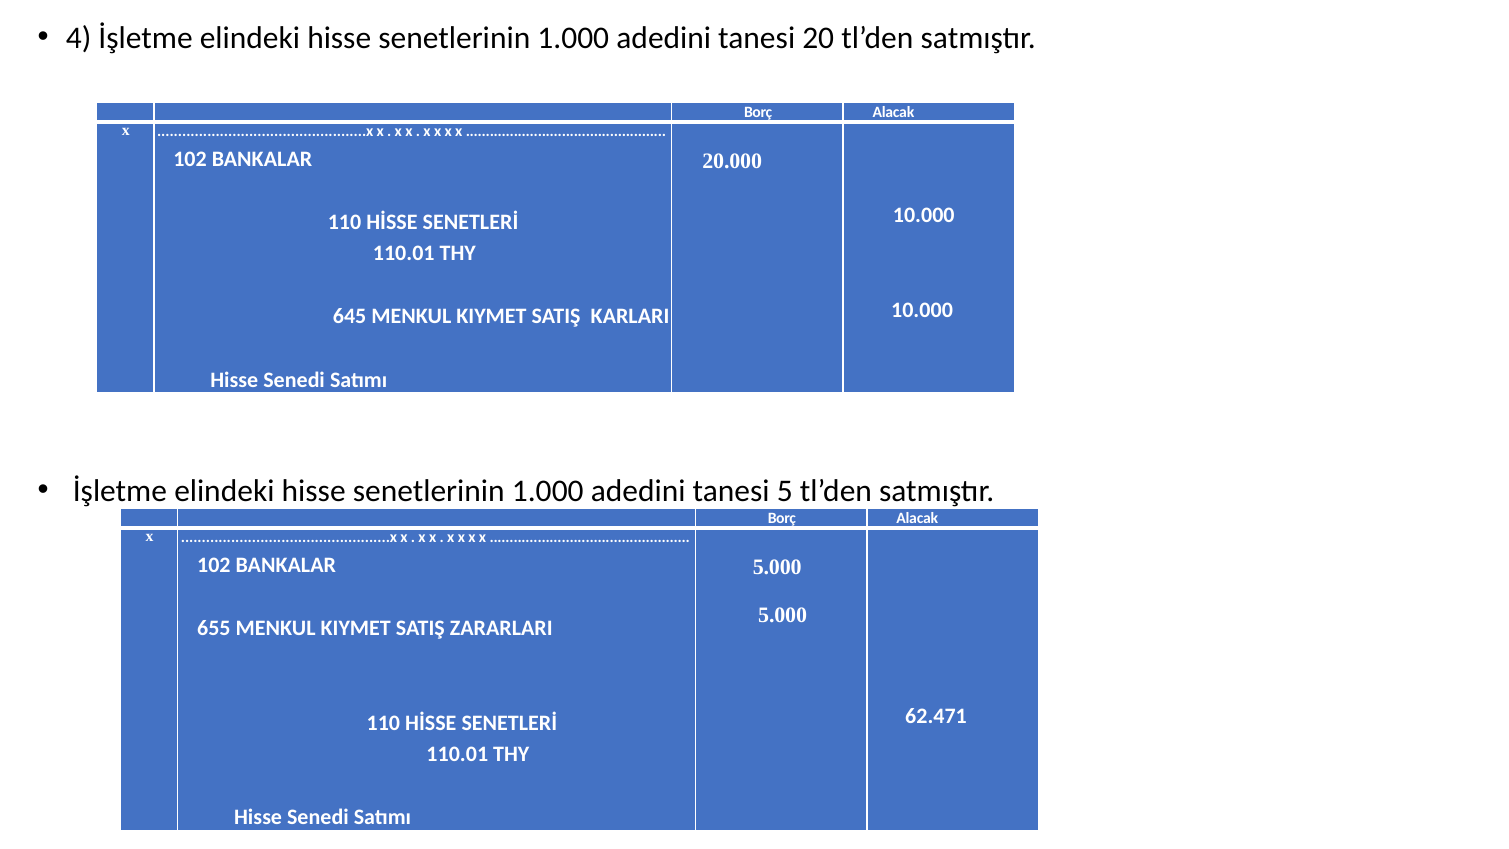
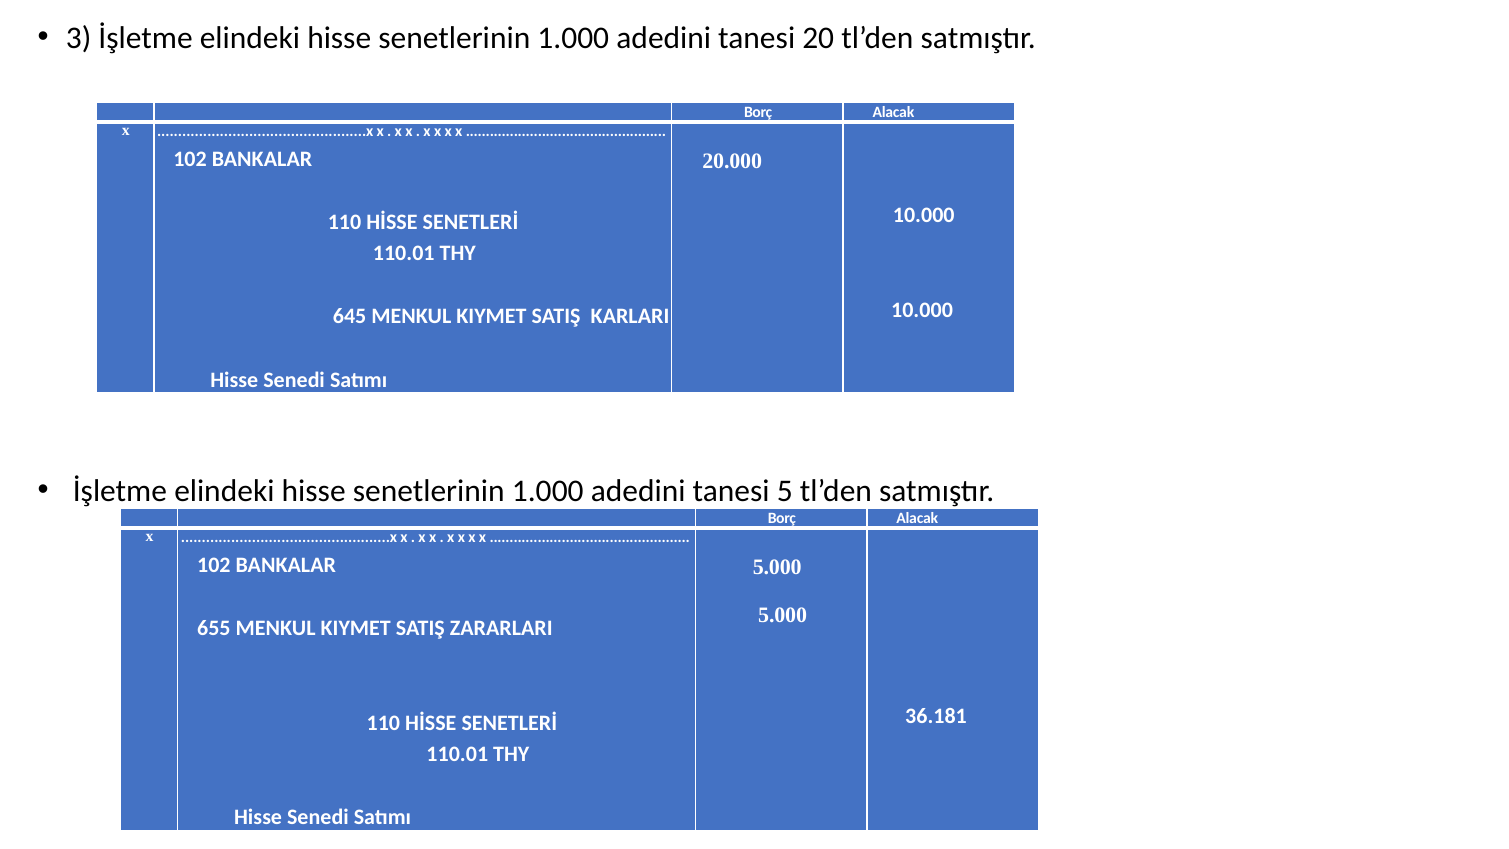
4: 4 -> 3
62.471: 62.471 -> 36.181
